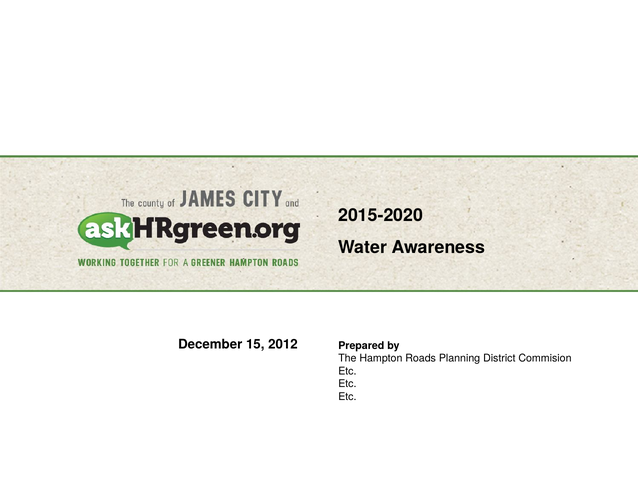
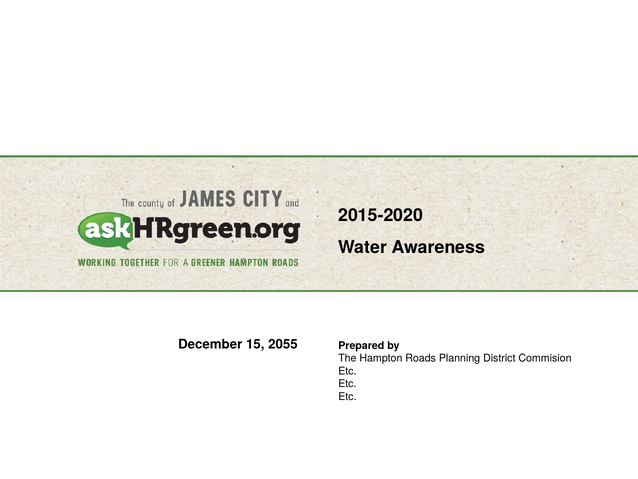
2012: 2012 -> 2055
